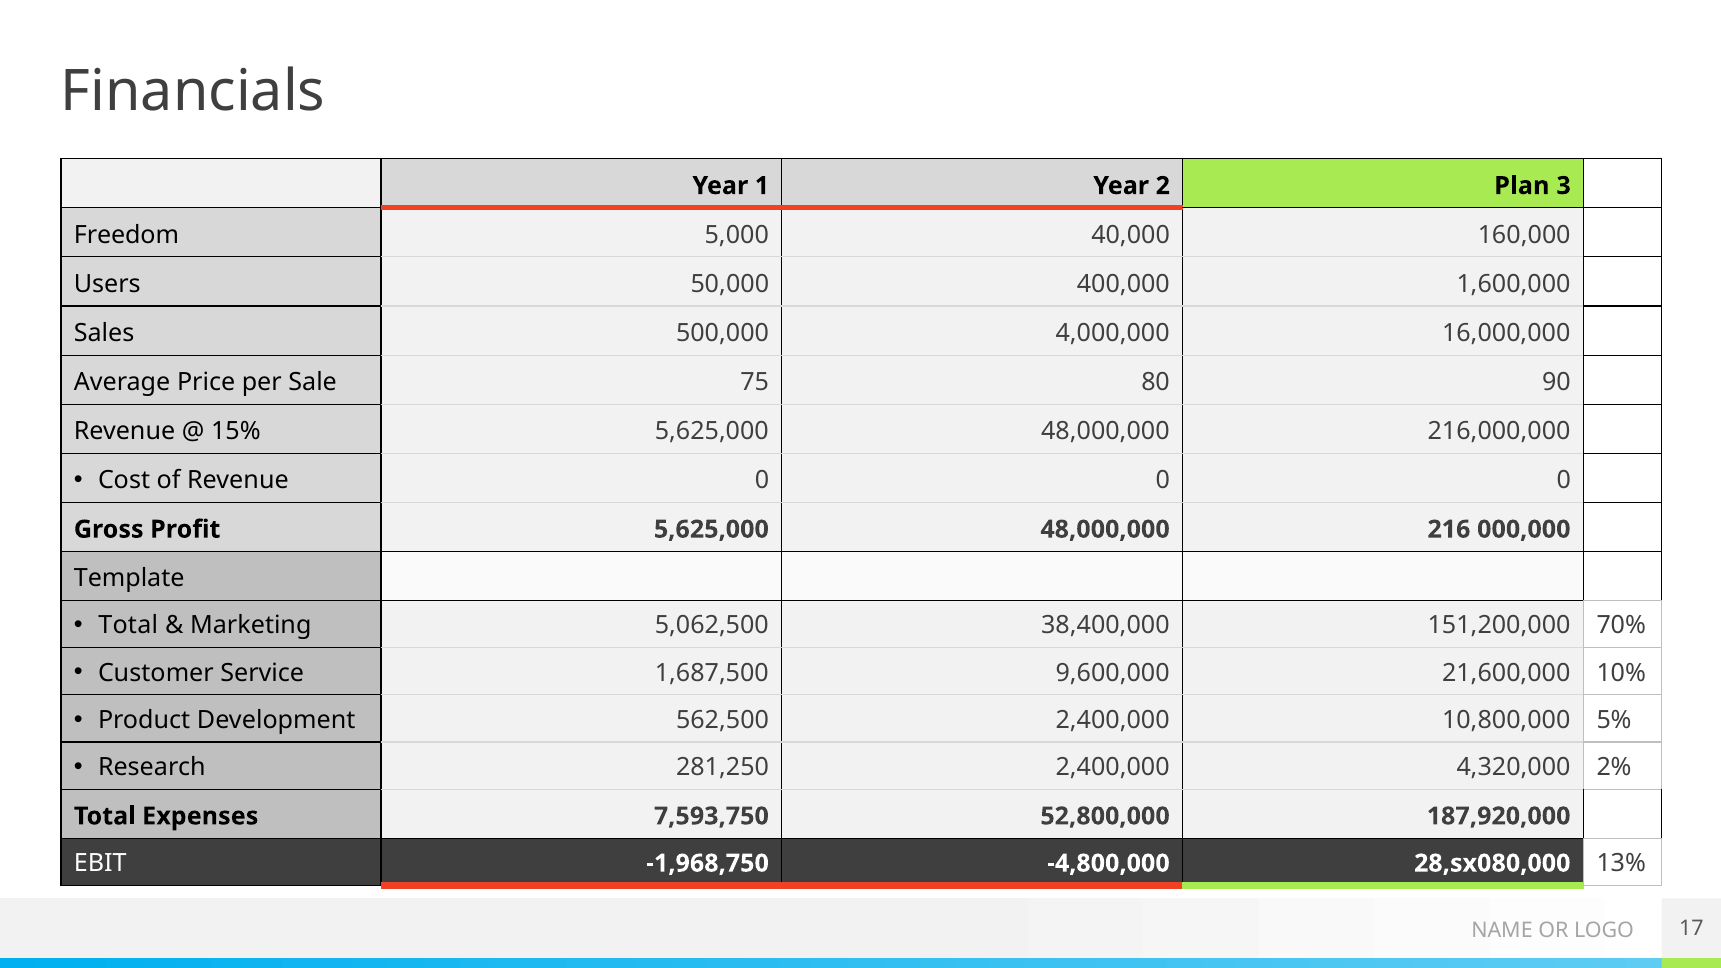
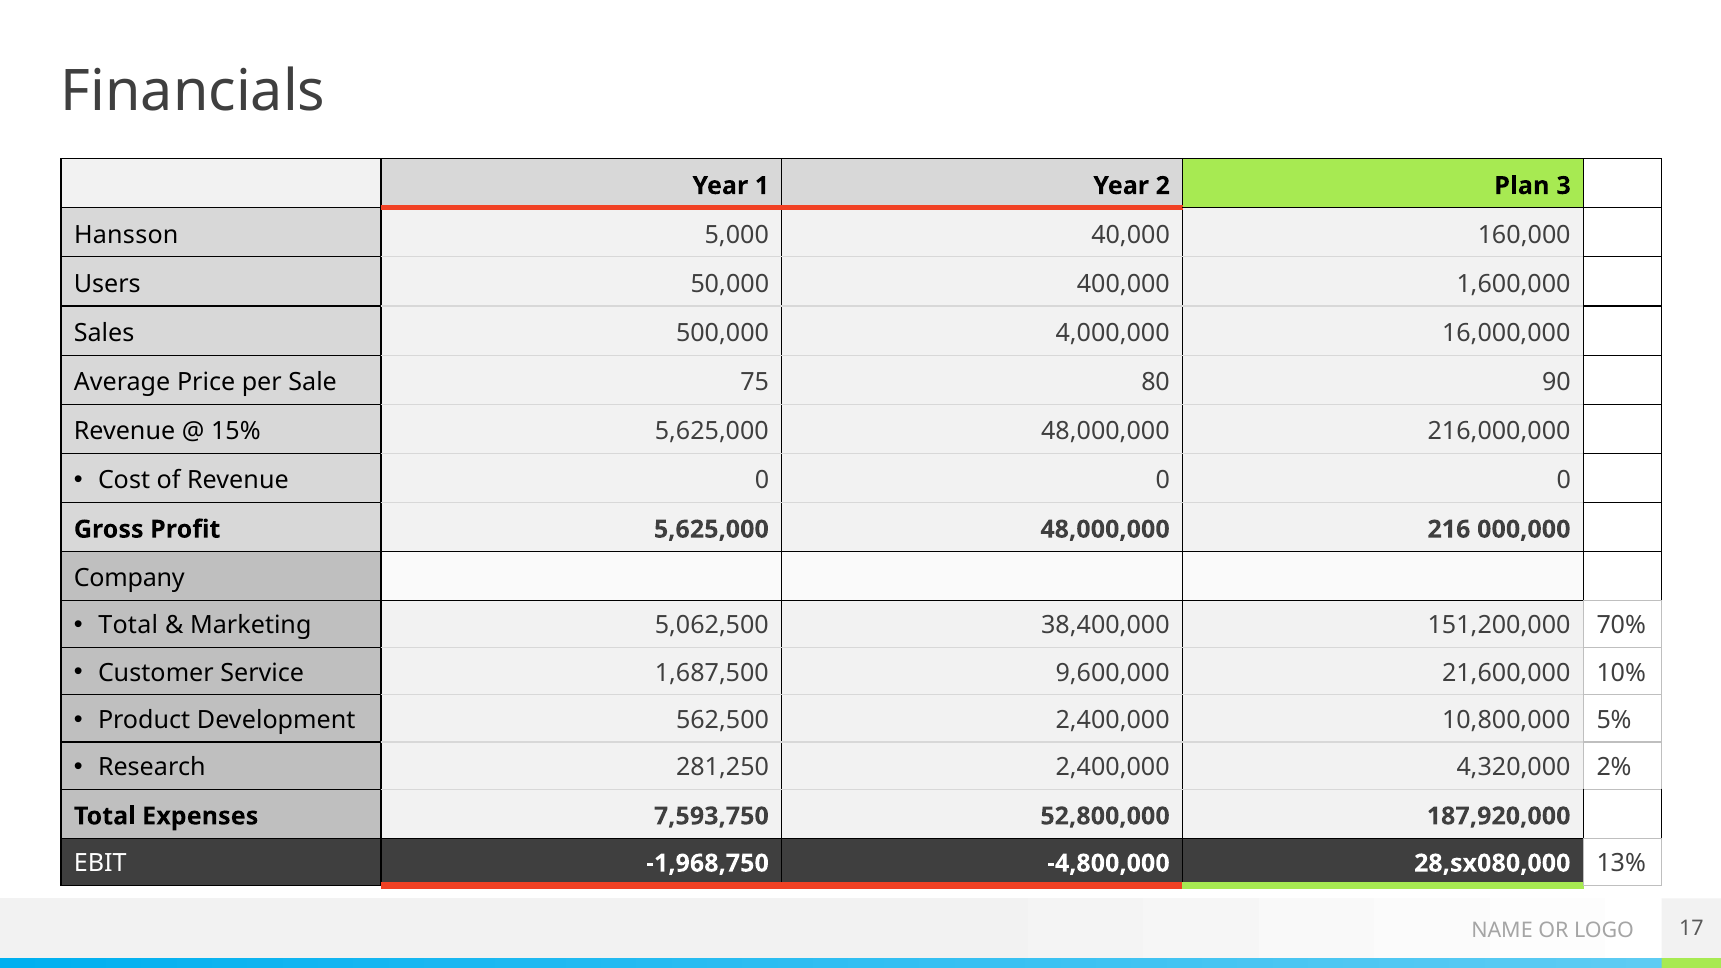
Freedom: Freedom -> Hansson
Template: Template -> Company
